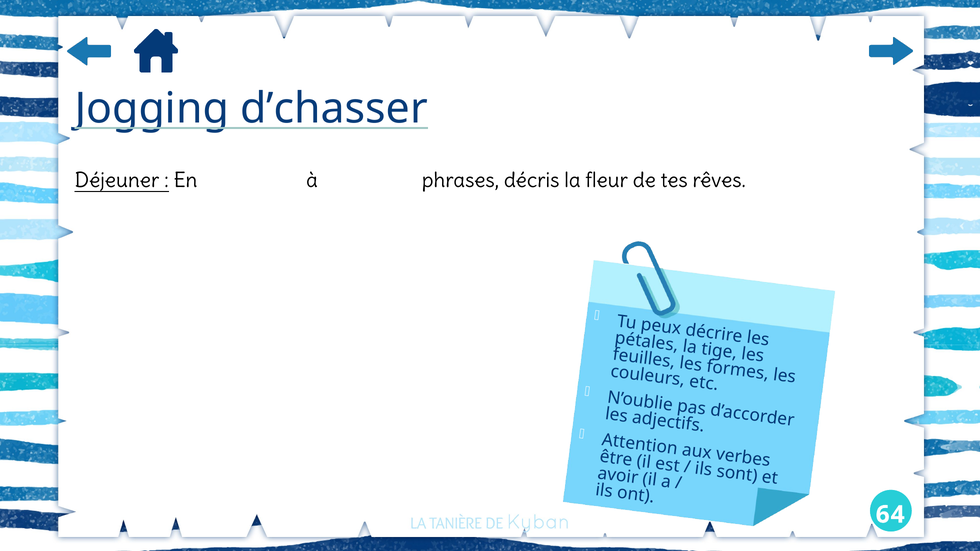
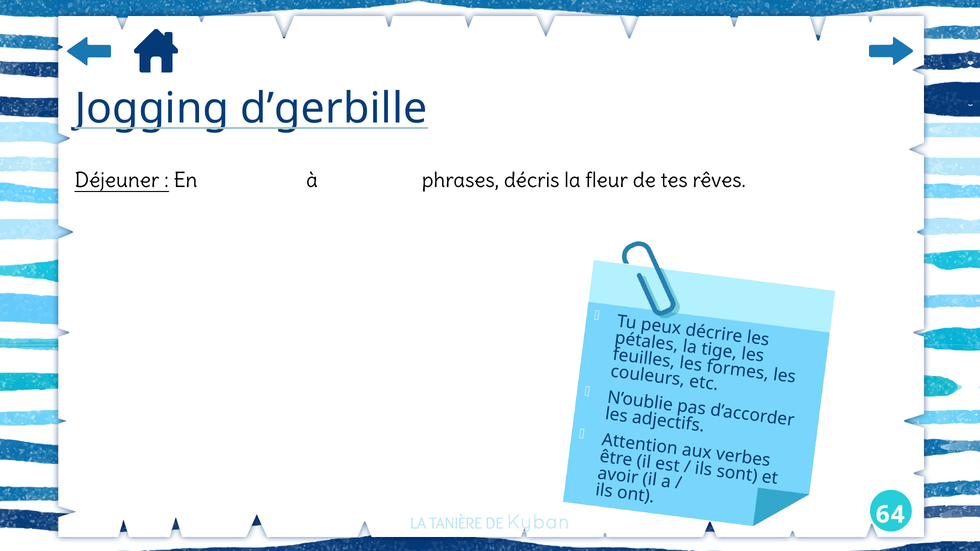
d’chasser: d’chasser -> d’gerbille
